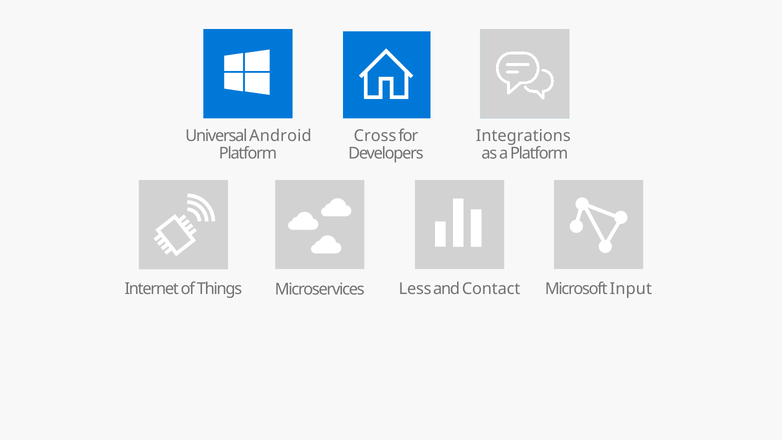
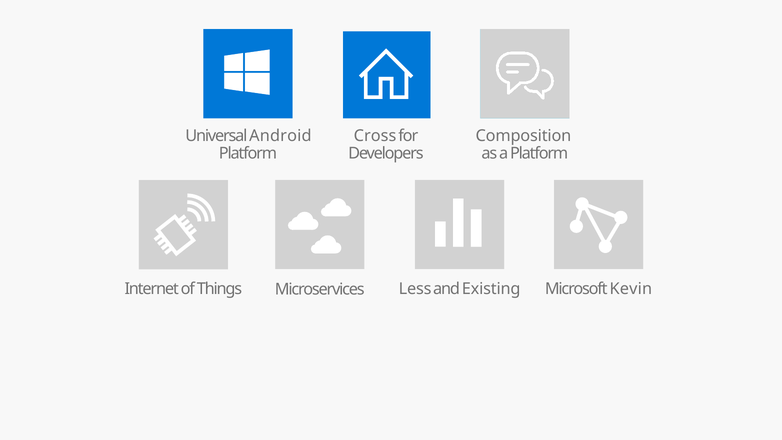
Integrations: Integrations -> Composition
Contact: Contact -> Existing
Input: Input -> Kevin
